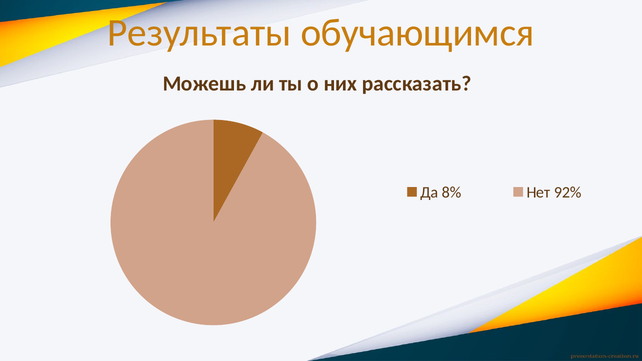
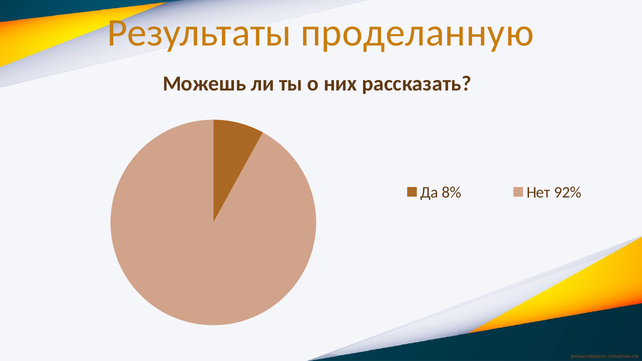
обучающимся: обучающимся -> проделанную
